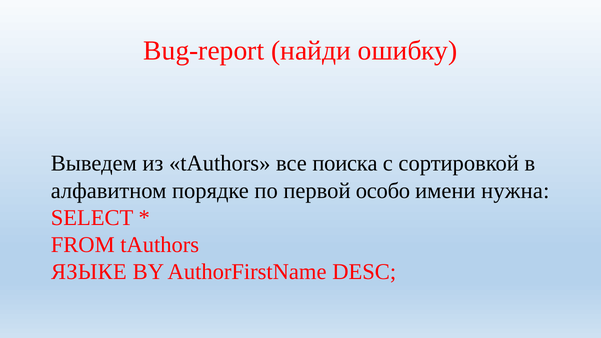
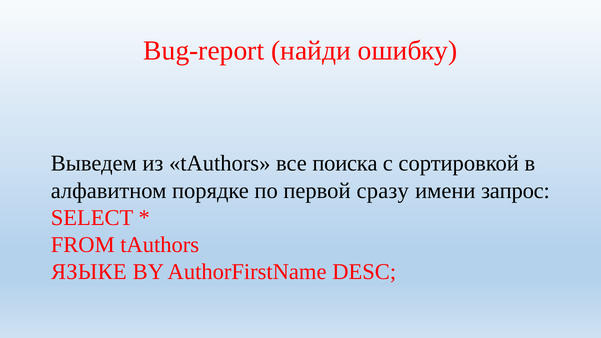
особо: особо -> сразу
нужна: нужна -> запрос
